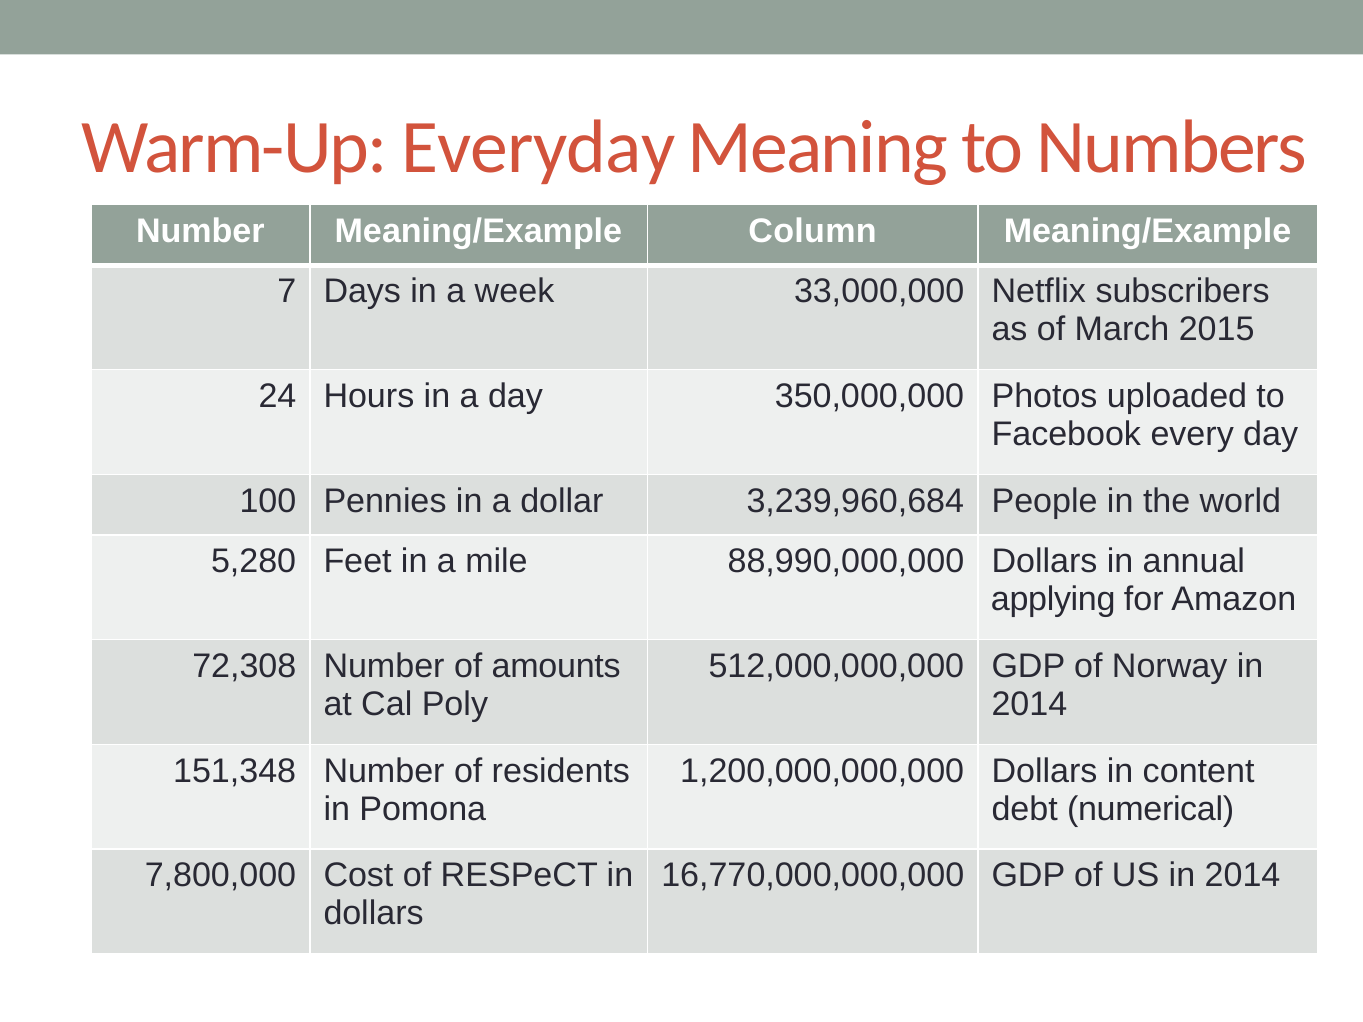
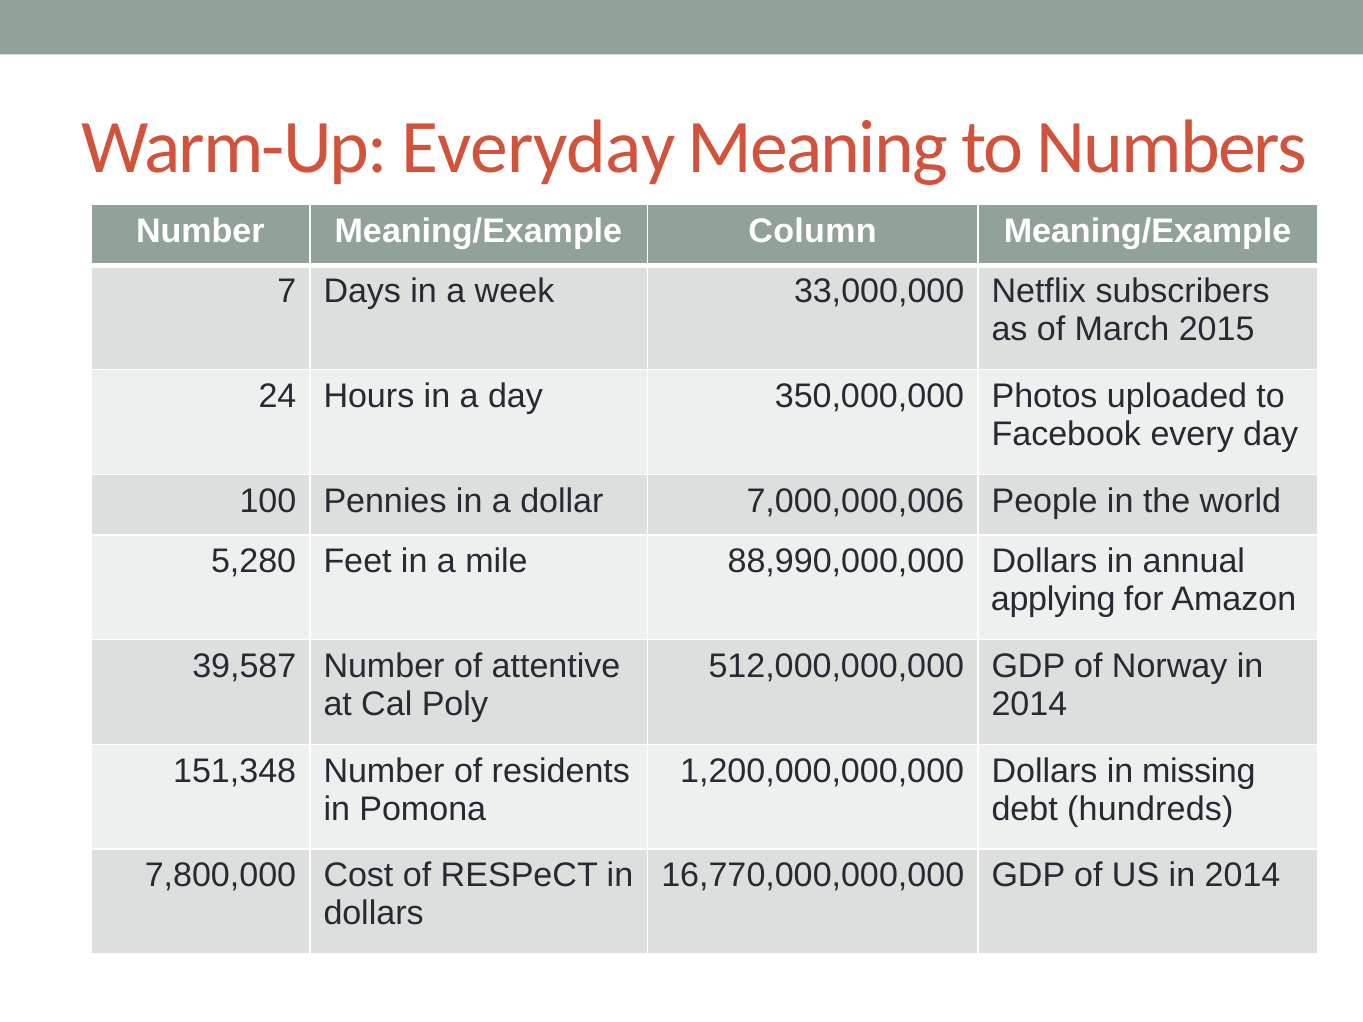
3,239,960,684: 3,239,960,684 -> 7,000,000,006
72,308: 72,308 -> 39,587
amounts: amounts -> attentive
content: content -> missing
numerical: numerical -> hundreds
